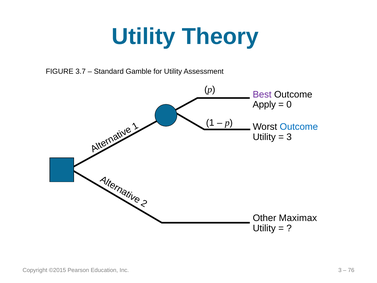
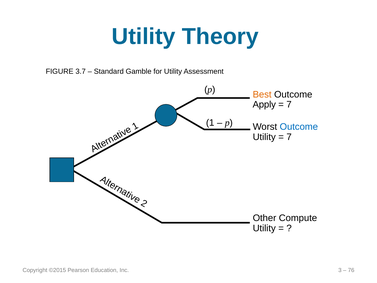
Best colour: purple -> orange
0 at (289, 104): 0 -> 7
3 at (289, 137): 3 -> 7
Maximax: Maximax -> Compute
